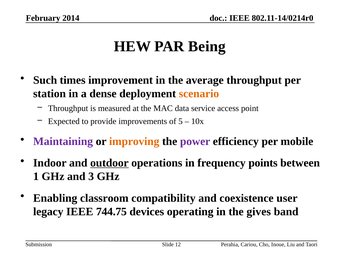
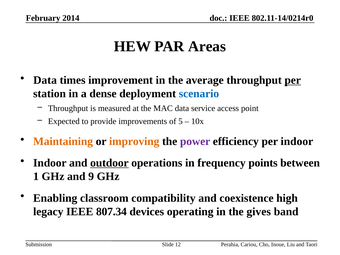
Being: Being -> Areas
Such at (45, 80): Such -> Data
per at (293, 80) underline: none -> present
scenario colour: orange -> blue
Maintaining colour: purple -> orange
per mobile: mobile -> indoor
3: 3 -> 9
user: user -> high
744.75: 744.75 -> 807.34
